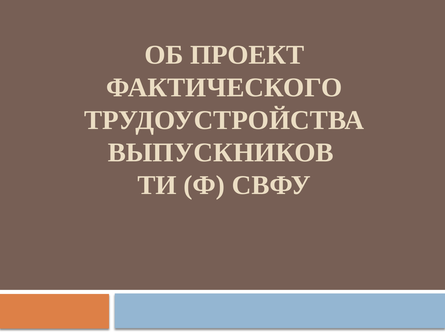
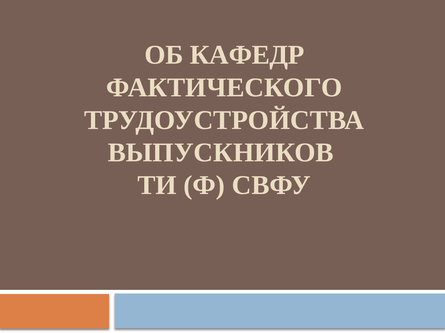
ПРОЕКТ: ПРОЕКТ -> КАФЕДР
